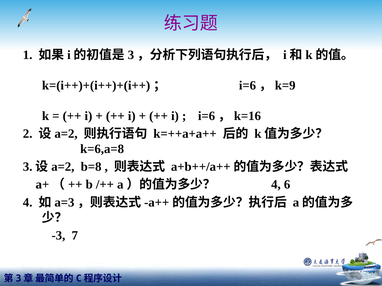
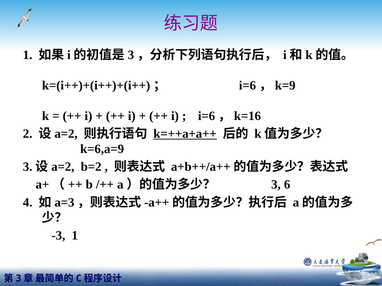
k=++a+a++ underline: none -> present
k=6,a=8: k=6,a=8 -> k=6,a=9
b=8: b=8 -> b=2
4 at (276, 185): 4 -> 3
-3 7: 7 -> 1
